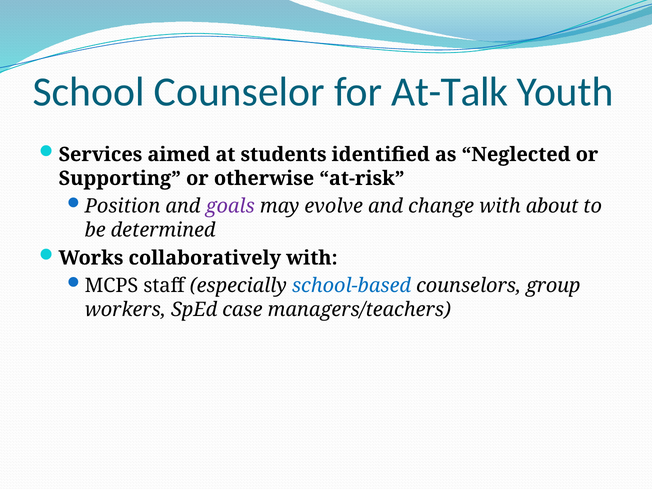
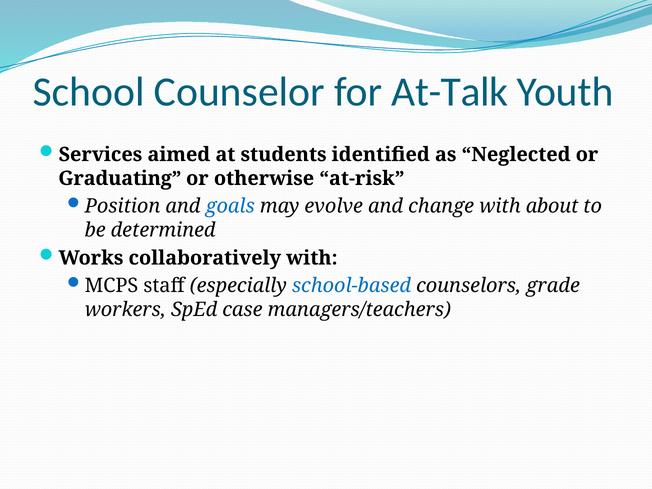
Supporting: Supporting -> Graduating
goals colour: purple -> blue
group: group -> grade
